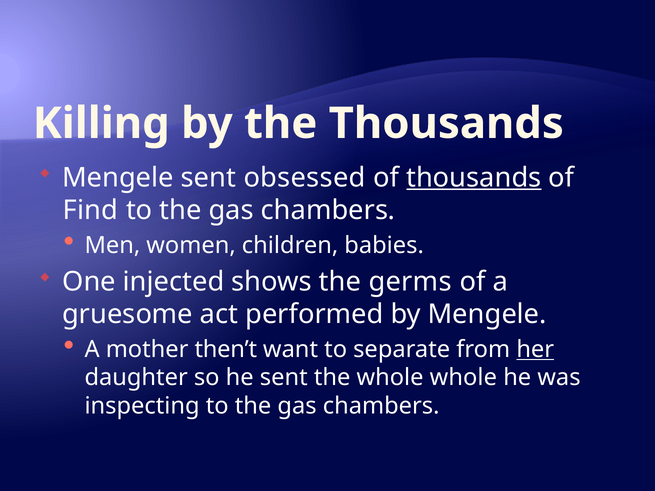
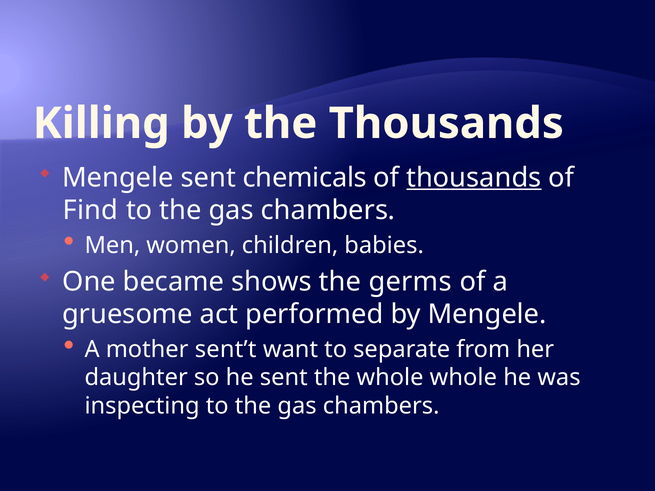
obsessed: obsessed -> chemicals
injected: injected -> became
then’t: then’t -> sent’t
her underline: present -> none
